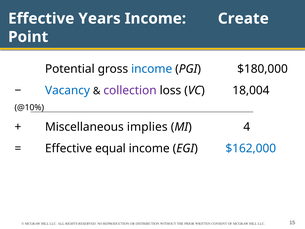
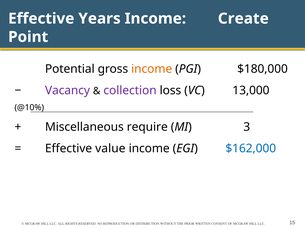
income at (152, 69) colour: blue -> orange
Vacancy colour: blue -> purple
18,004: 18,004 -> 13,000
implies: implies -> require
4: 4 -> 3
equal: equal -> value
